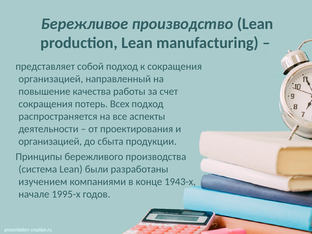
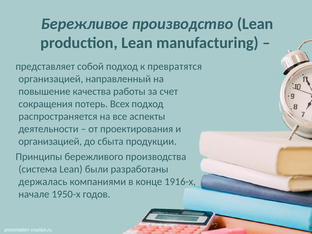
к сокращения: сокращения -> превратятся
изучением: изучением -> держалась
1943-х: 1943-х -> 1916-х
1995-х: 1995-х -> 1950-х
